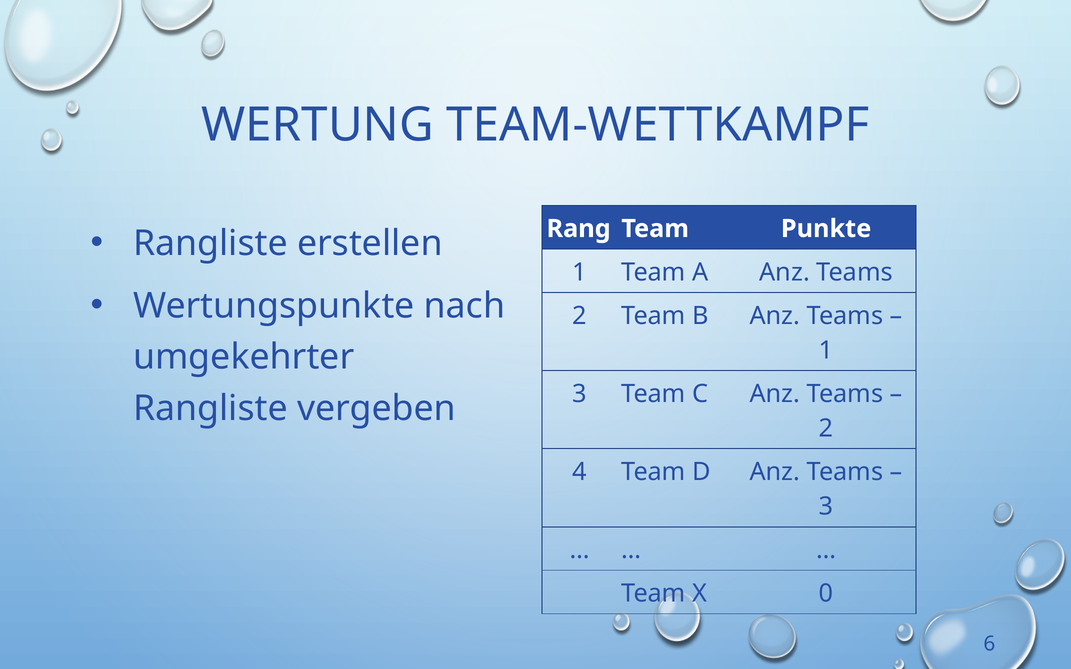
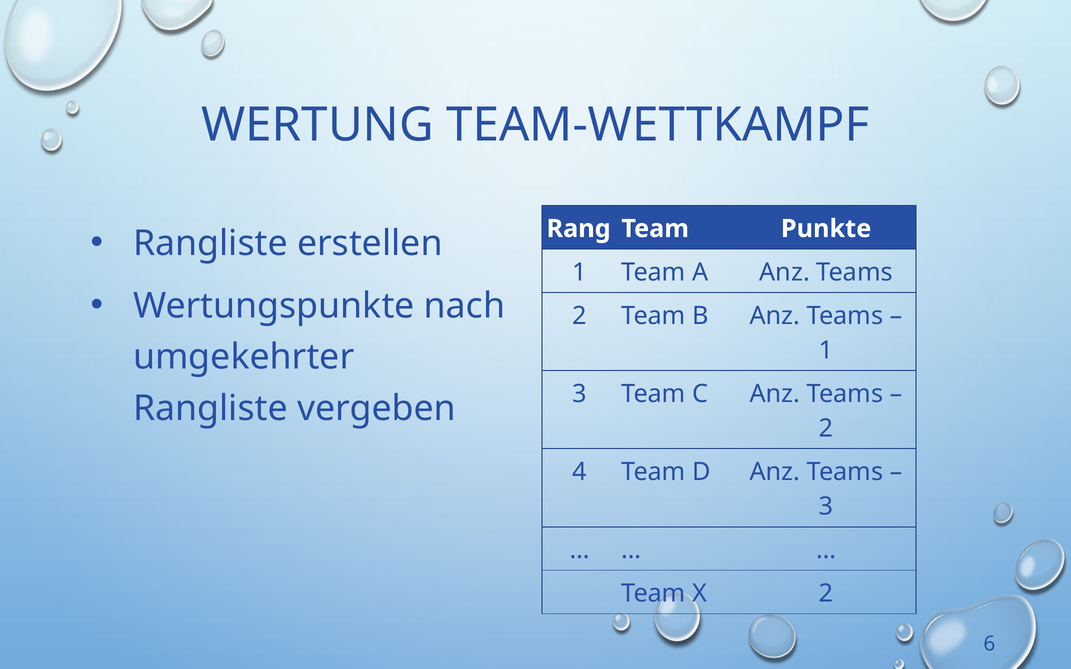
X 0: 0 -> 2
